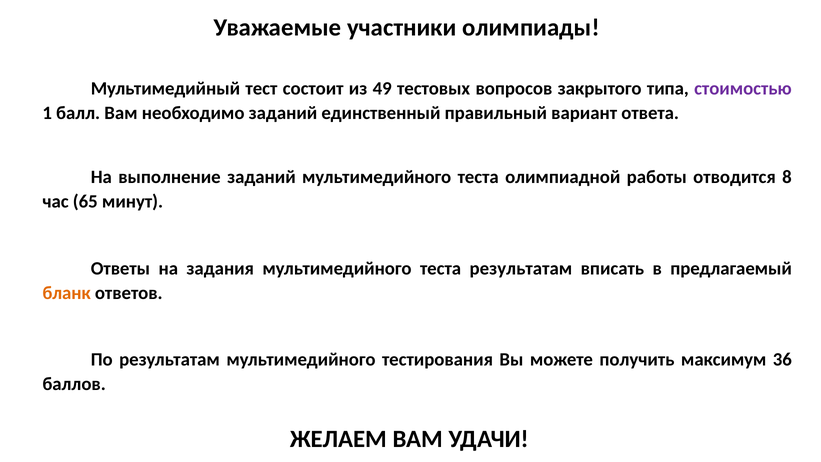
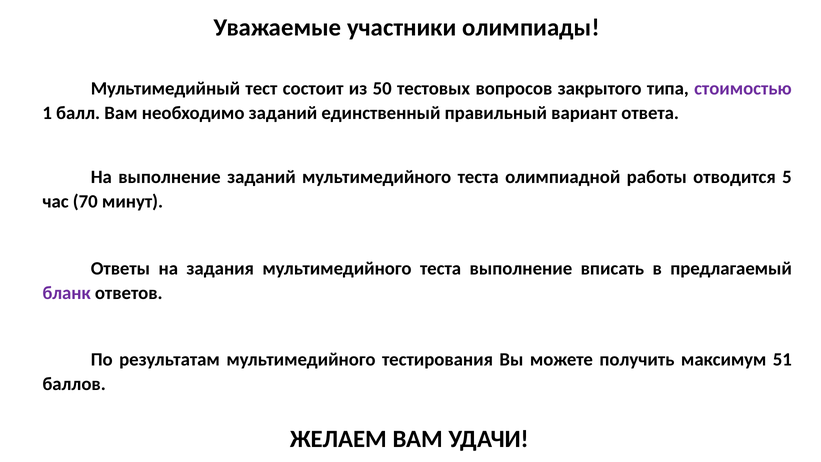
49: 49 -> 50
8: 8 -> 5
65: 65 -> 70
теста результатам: результатам -> выполнение
бланк colour: orange -> purple
36: 36 -> 51
